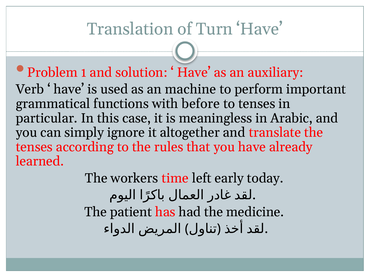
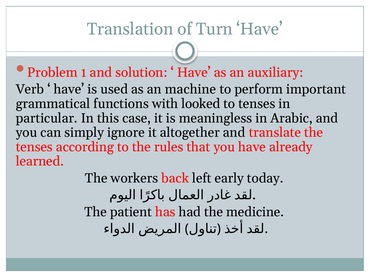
before: before -> looked
time: time -> back
